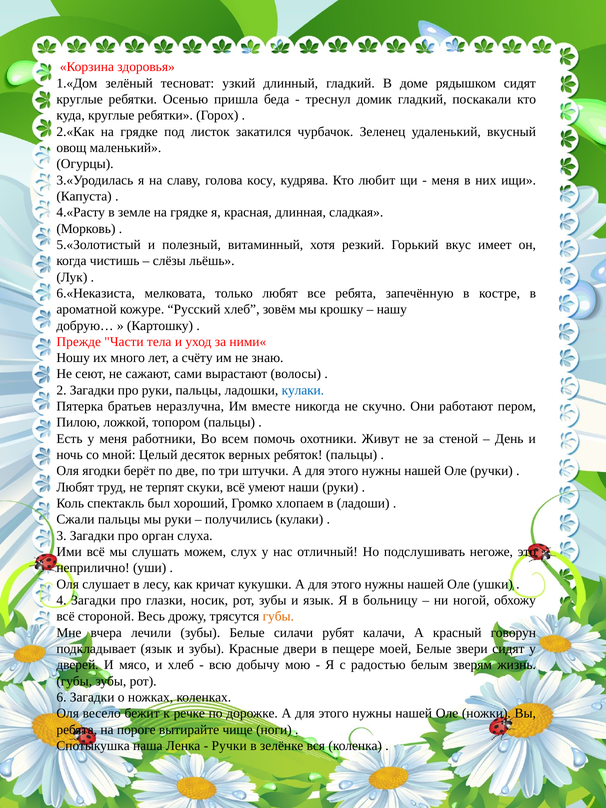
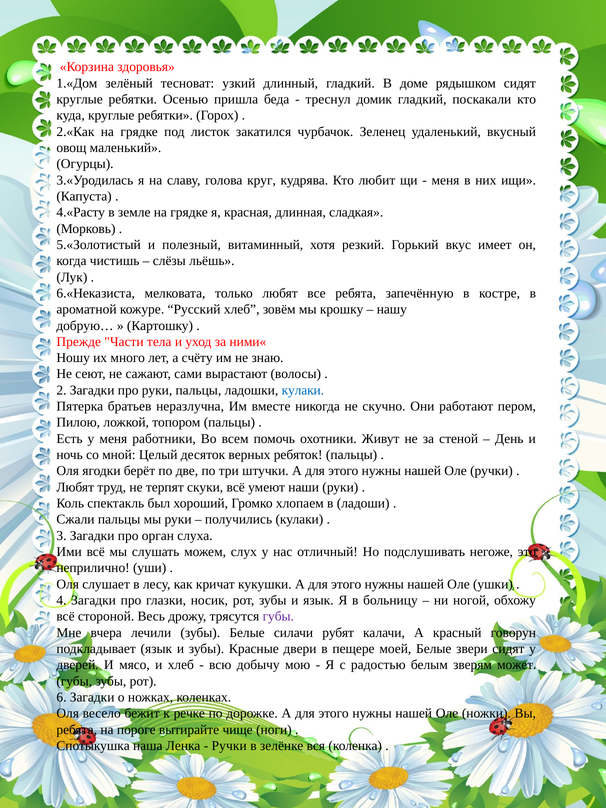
косу: косу -> круг
губы at (278, 616) colour: orange -> purple
жизнь: жизнь -> может
